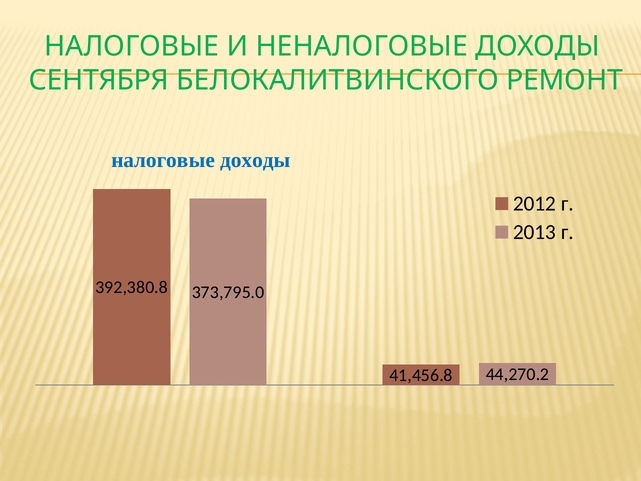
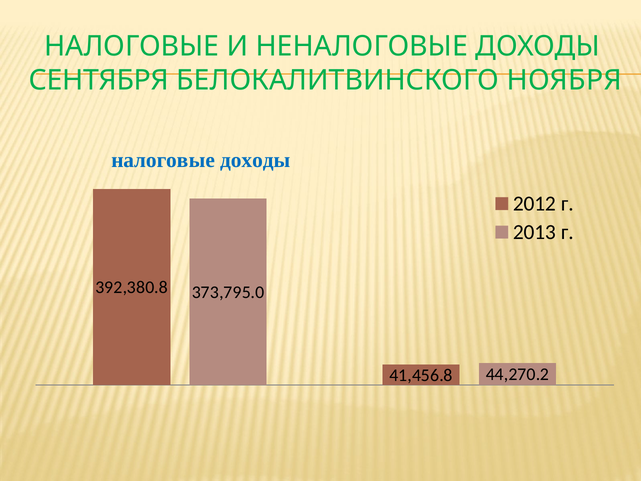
РЕМОНТ: РЕМОНТ -> НОЯБРЯ
